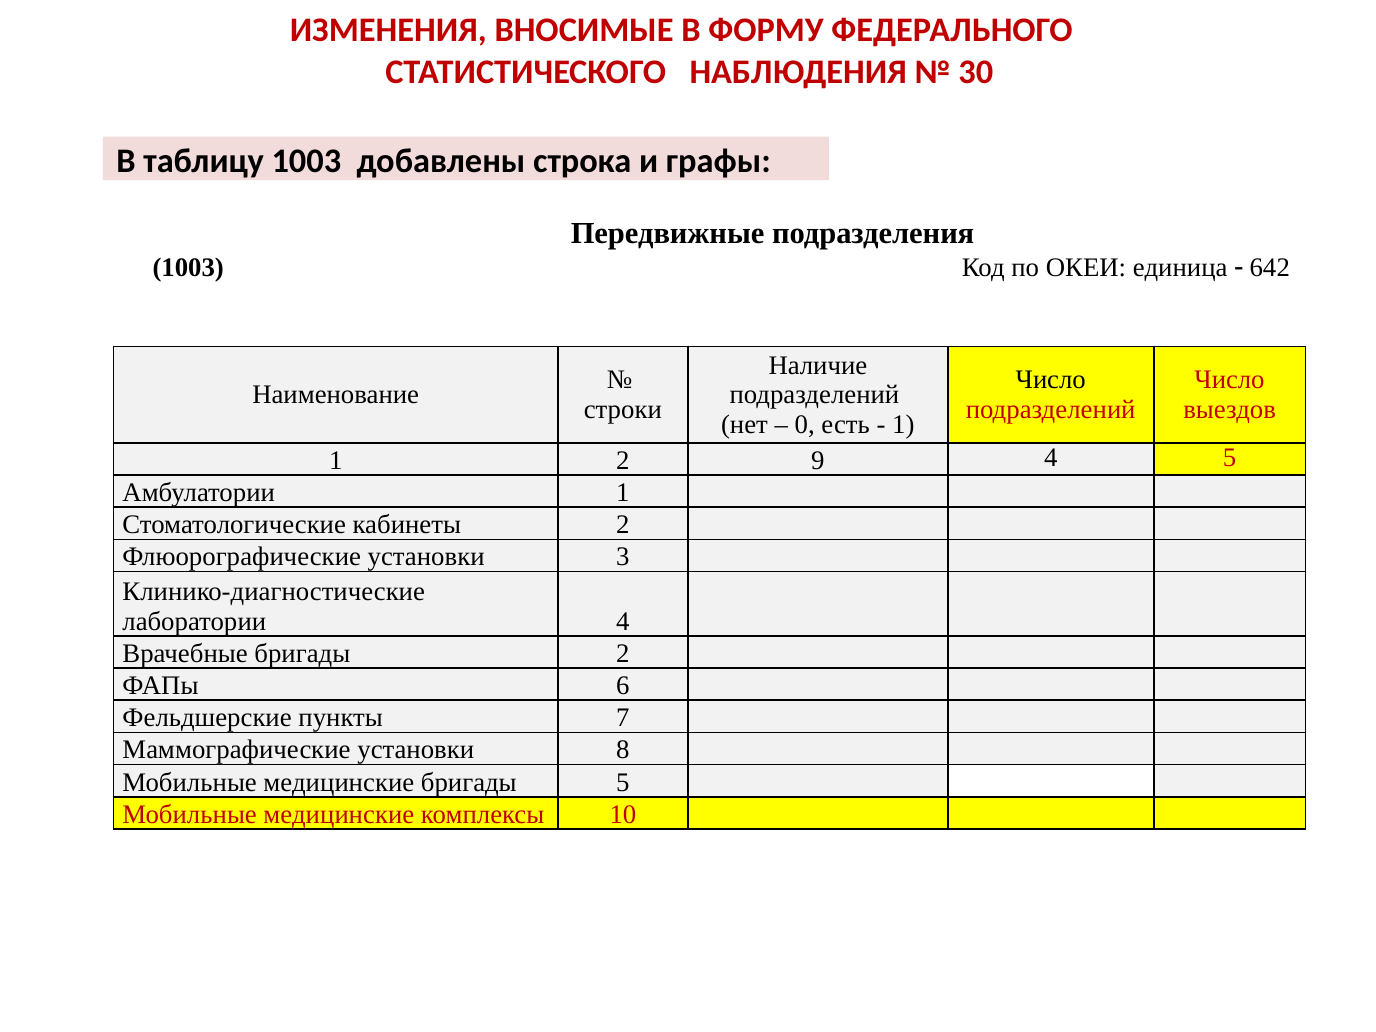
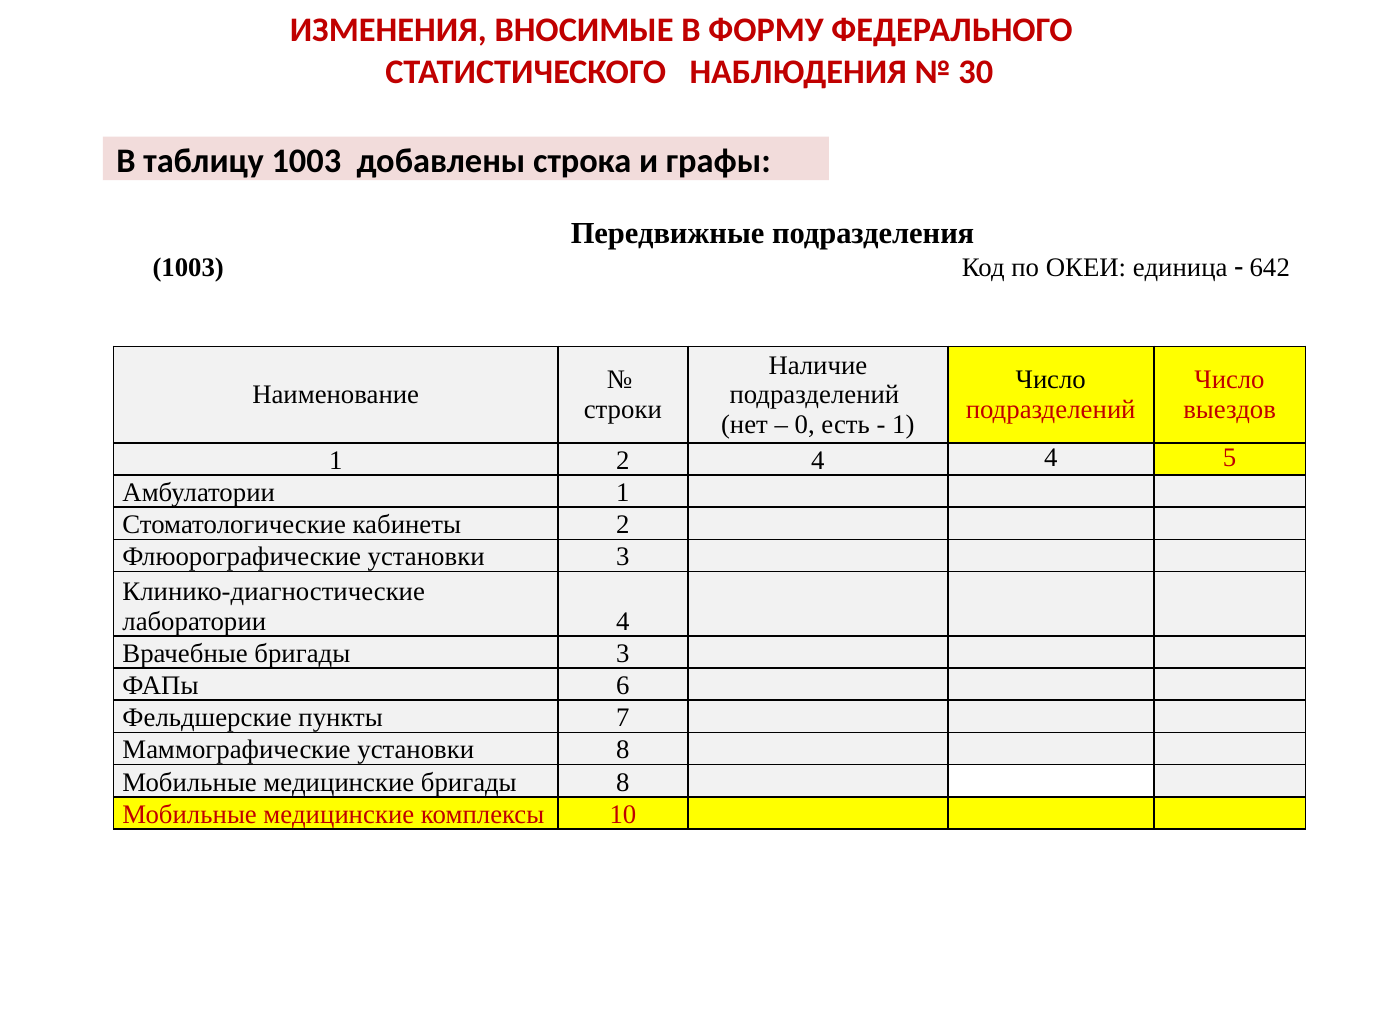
2 9: 9 -> 4
бригады 2: 2 -> 3
бригады 5: 5 -> 8
